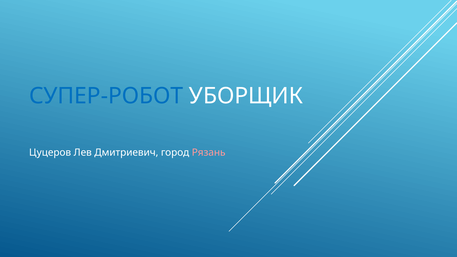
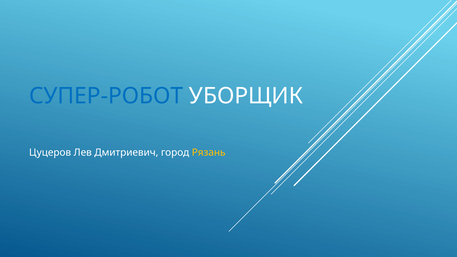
Рязань colour: pink -> yellow
